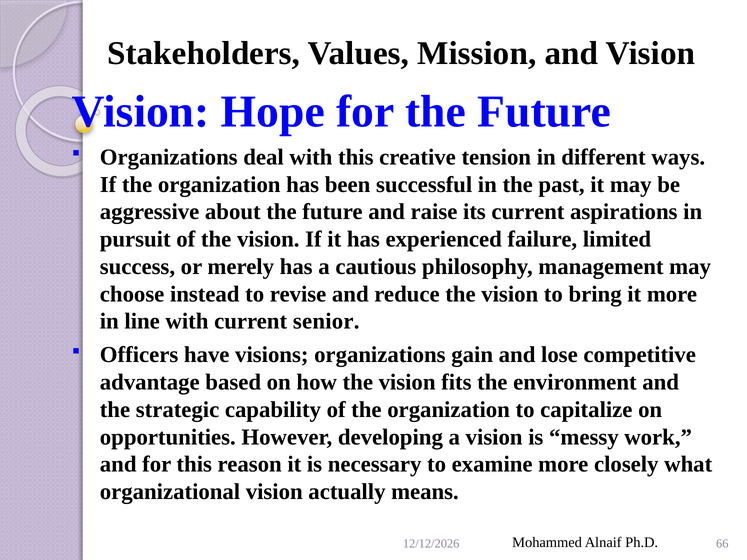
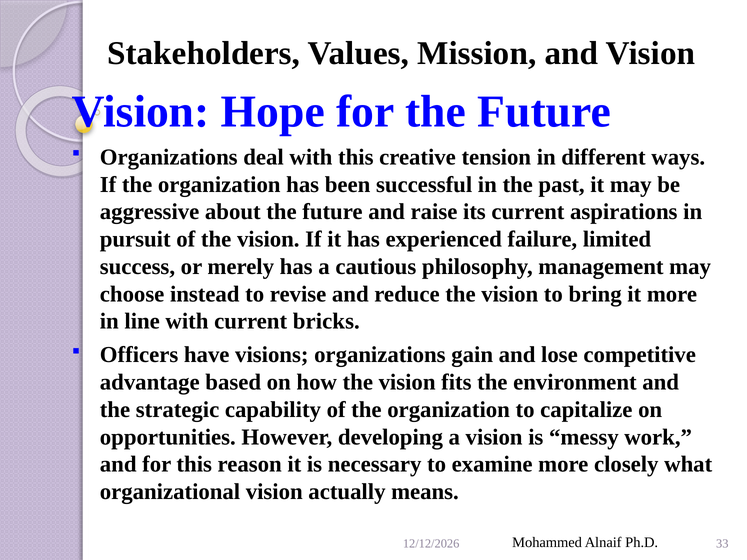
senior: senior -> bricks
66: 66 -> 33
